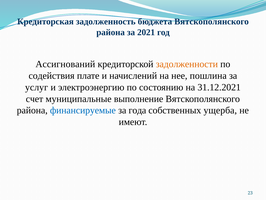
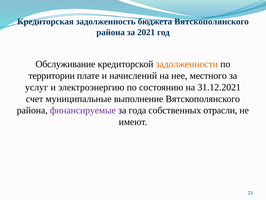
Ассигнований: Ассигнований -> Обслуживание
содействия: содействия -> территории
пошлина: пошлина -> местного
финансируемые colour: blue -> purple
ущерба: ущерба -> отрасли
